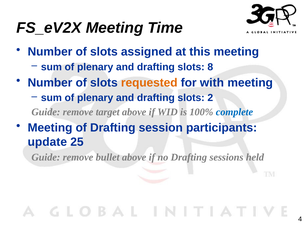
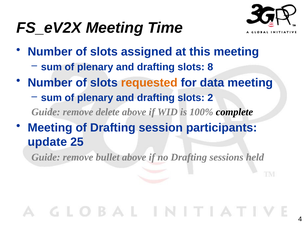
with: with -> data
target: target -> delete
complete colour: blue -> black
